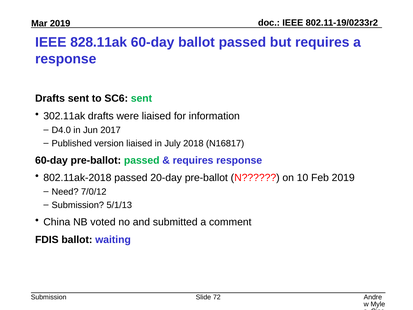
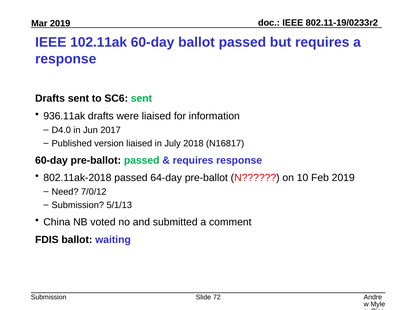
828.11ak: 828.11ak -> 102.11ak
302.11ak: 302.11ak -> 936.11ak
20-day: 20-day -> 64-day
